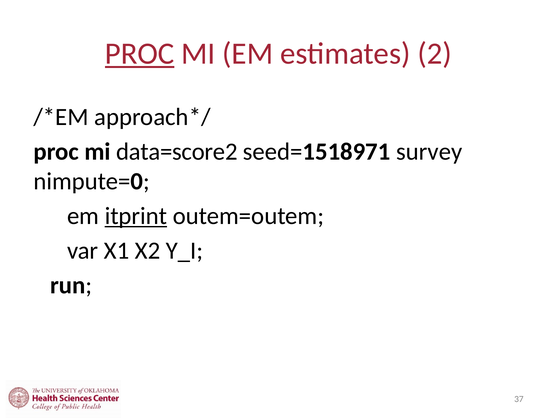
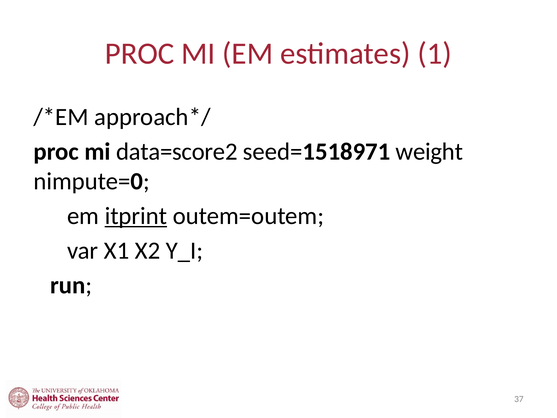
PROC at (140, 54) underline: present -> none
2: 2 -> 1
survey: survey -> weight
